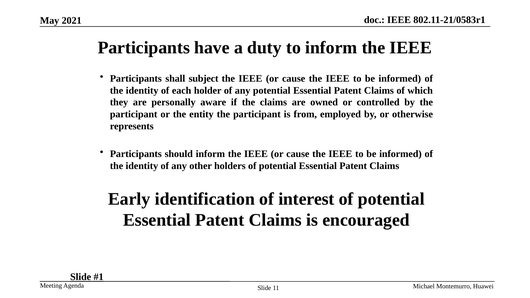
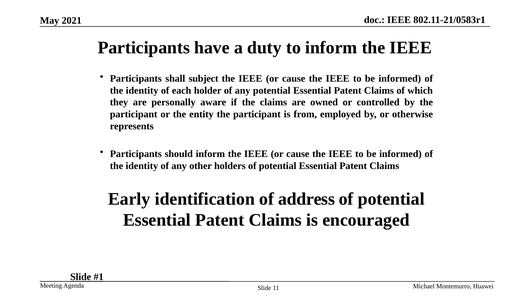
interest: interest -> address
